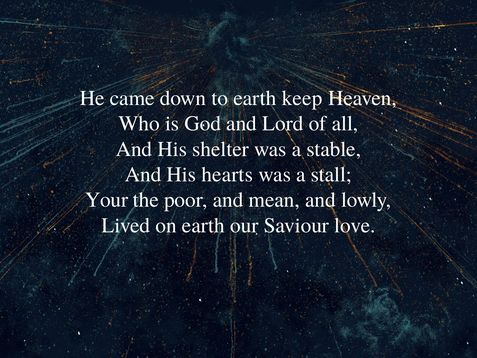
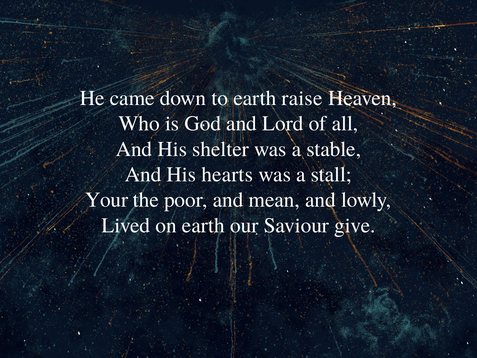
keep: keep -> raise
love: love -> give
